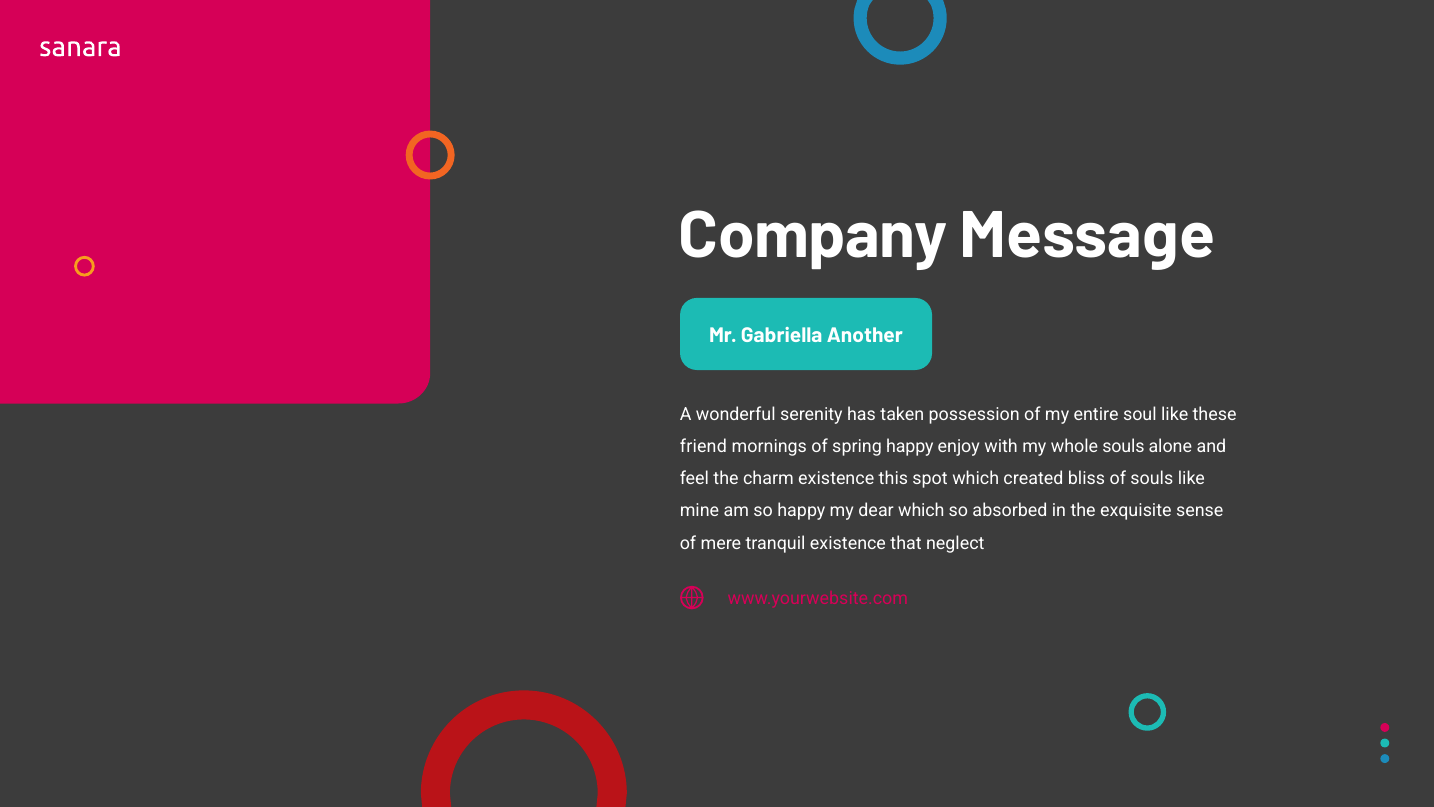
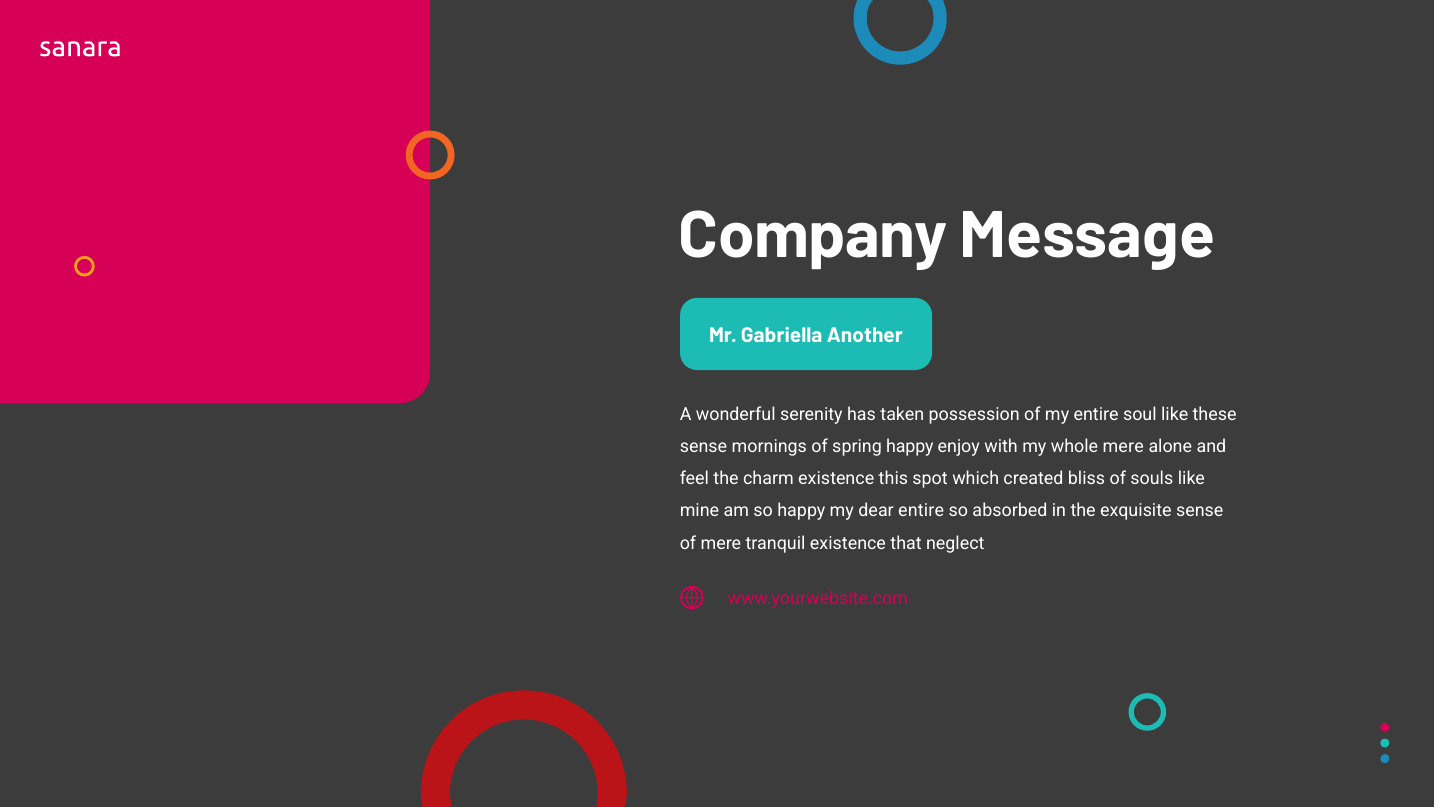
friend at (703, 446): friend -> sense
whole souls: souls -> mere
dear which: which -> entire
